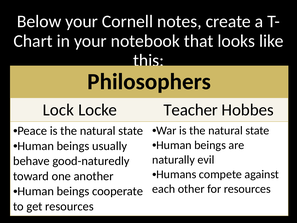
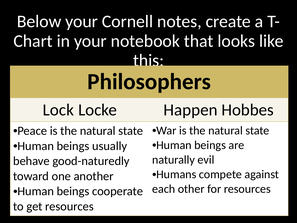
Teacher: Teacher -> Happen
